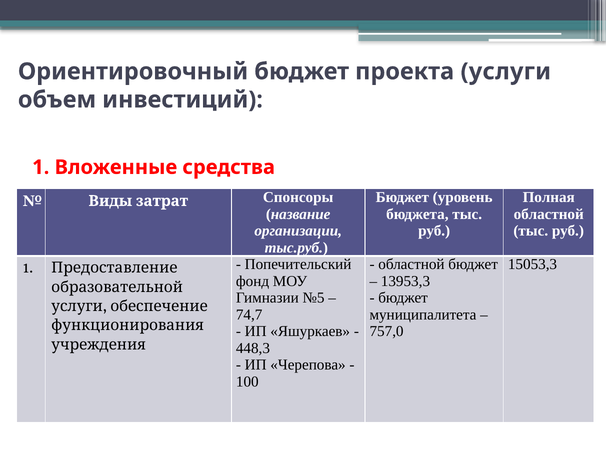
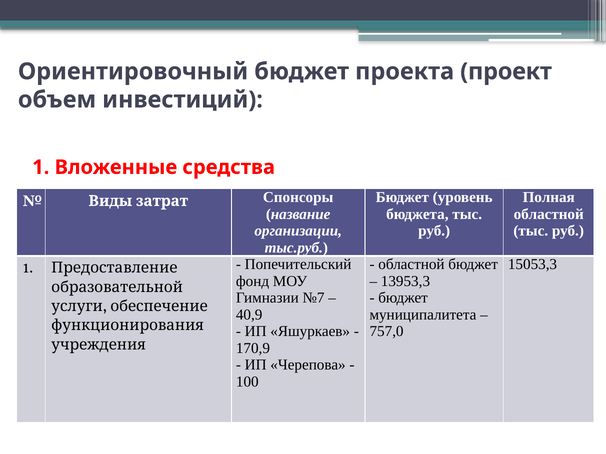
проекта услуги: услуги -> проект
№5: №5 -> №7
74,7: 74,7 -> 40,9
448,3: 448,3 -> 170,9
